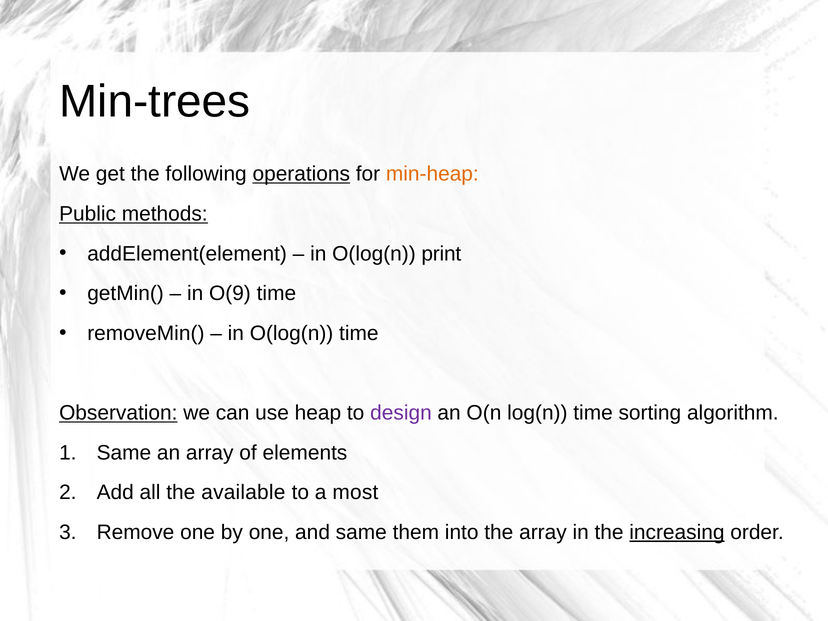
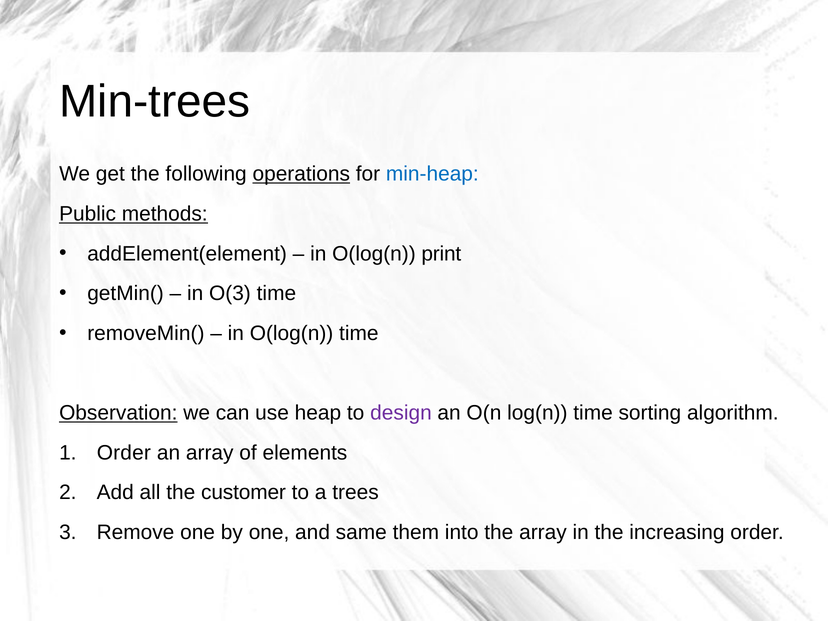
min-heap colour: orange -> blue
O(9: O(9 -> O(3
Same at (124, 453): Same -> Order
available: available -> customer
most: most -> trees
increasing underline: present -> none
